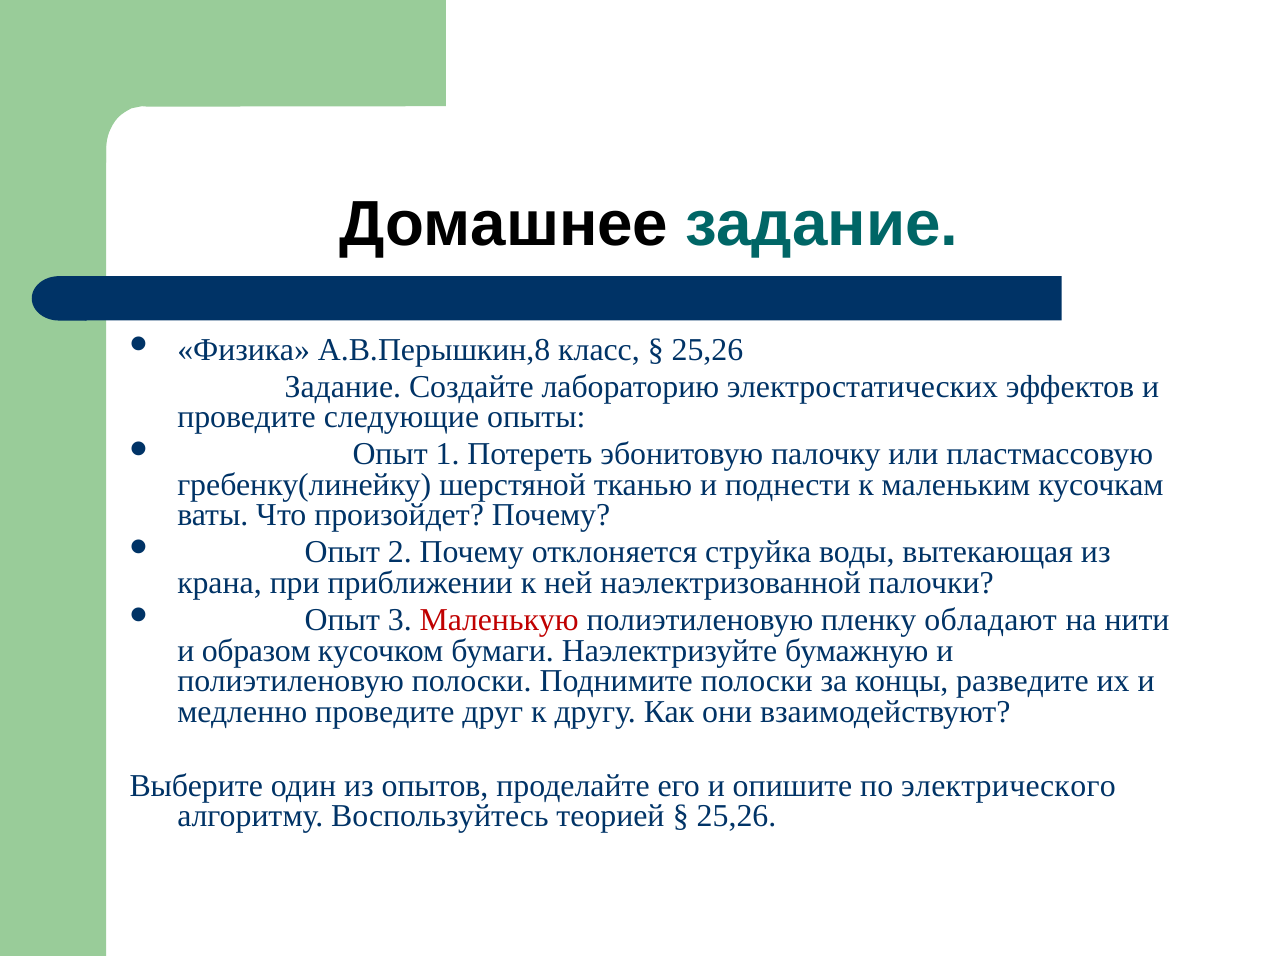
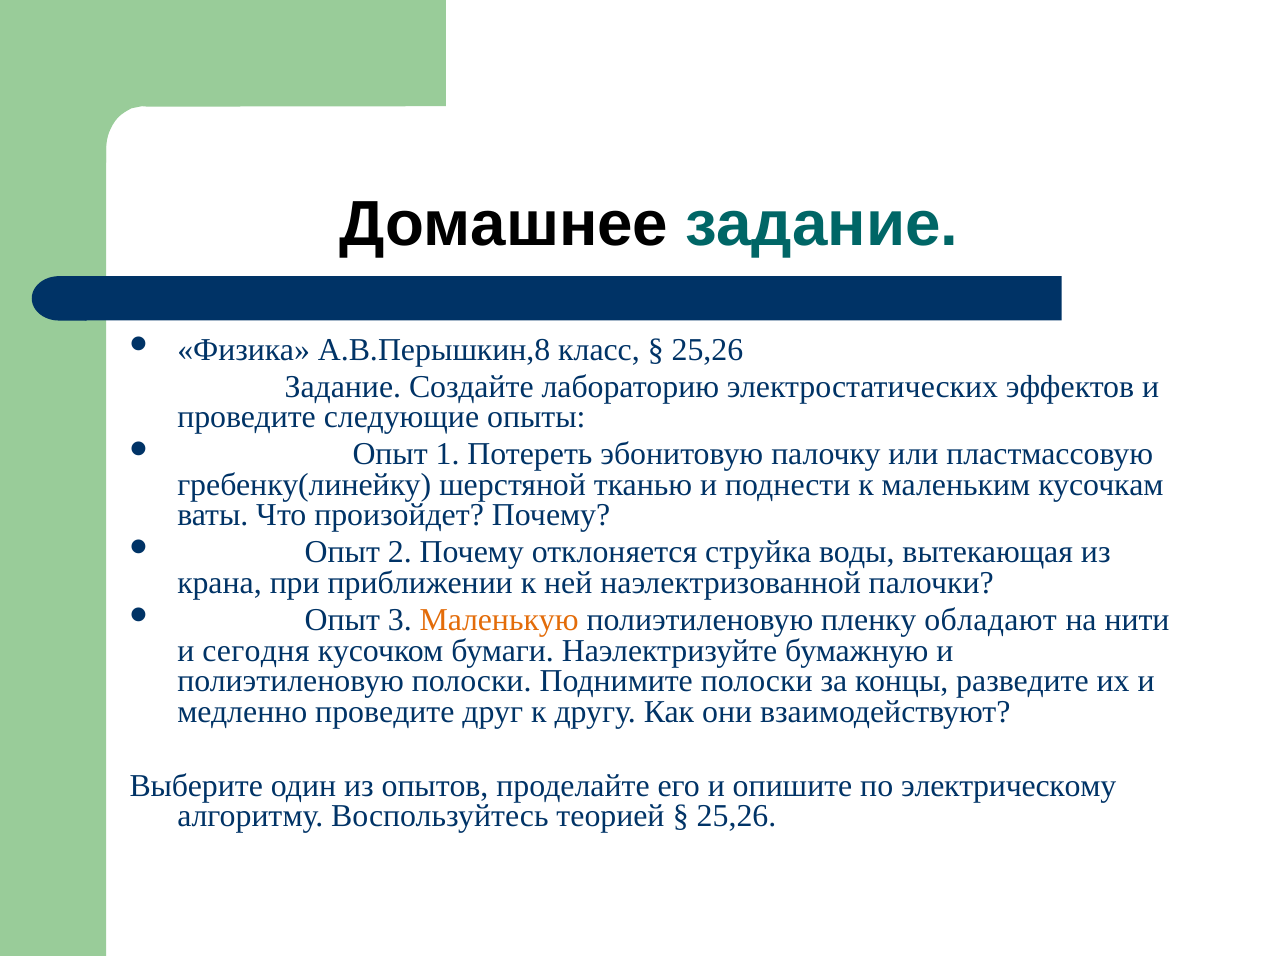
Маленькую colour: red -> orange
образом: образом -> сегодня
электрического: электрического -> электрическому
